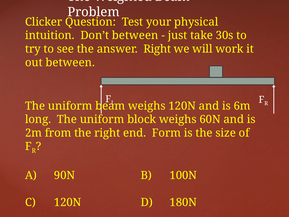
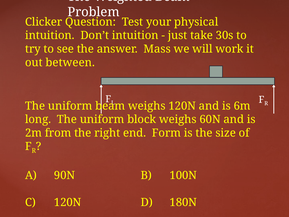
Don’t between: between -> intuition
answer Right: Right -> Mass
